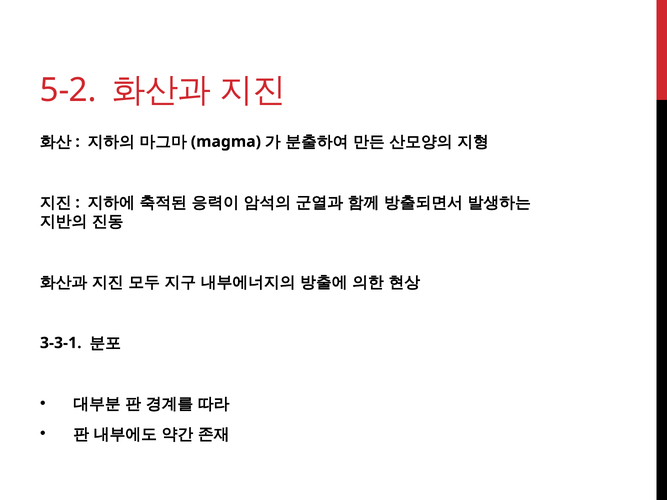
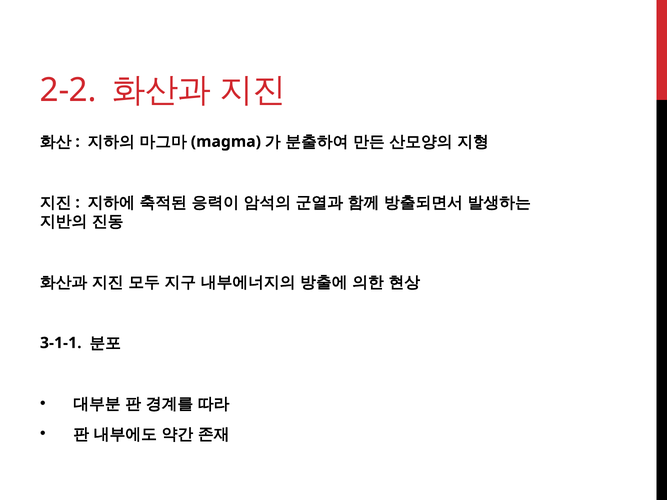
5-2: 5-2 -> 2-2
3-3-1: 3-3-1 -> 3-1-1
